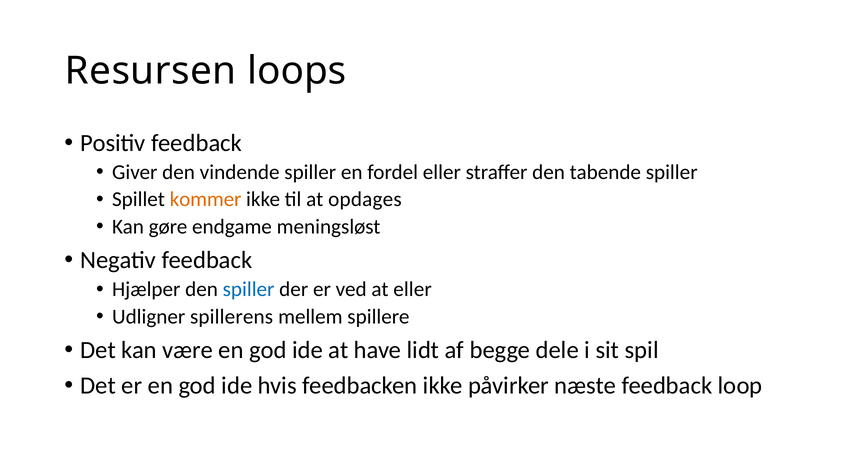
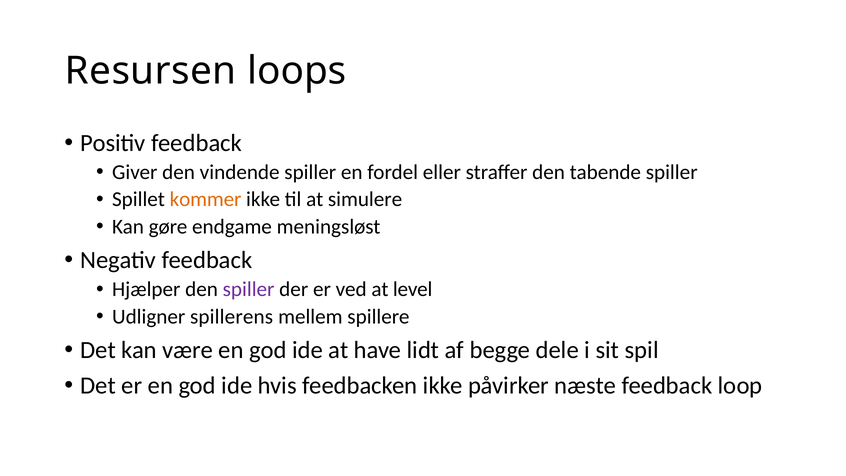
opdages: opdages -> simulere
spiller at (249, 289) colour: blue -> purple
at eller: eller -> level
